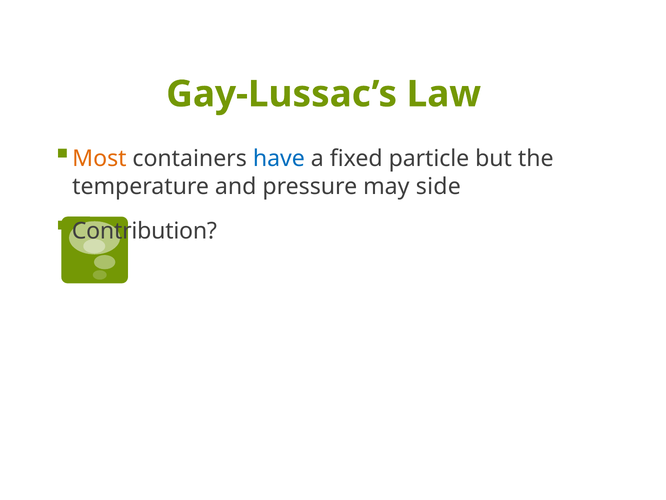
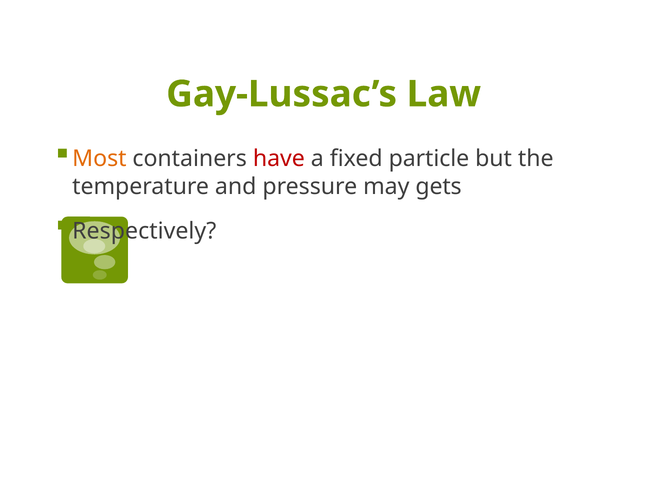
have colour: blue -> red
side: side -> gets
Contribution: Contribution -> Respectively
